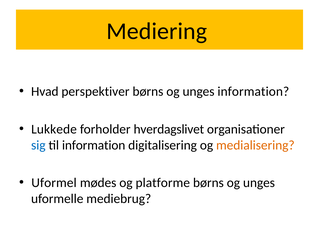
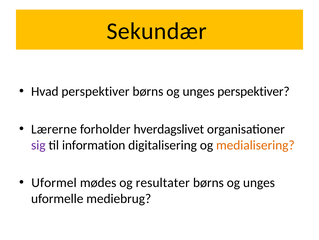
Mediering: Mediering -> Sekundær
unges information: information -> perspektiver
Lukkede: Lukkede -> Lærerne
sig colour: blue -> purple
platforme: platforme -> resultater
